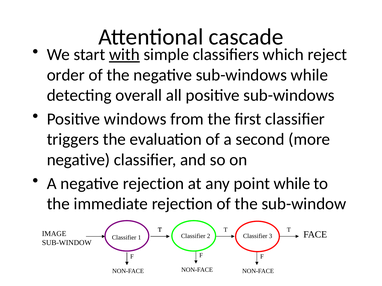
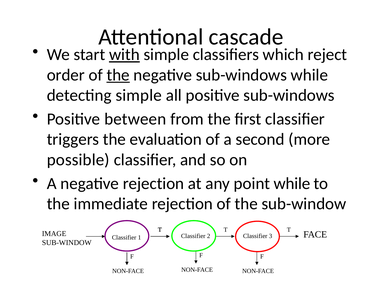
the at (118, 75) underline: none -> present
detecting overall: overall -> simple
windows: windows -> between
negative at (78, 160): negative -> possible
